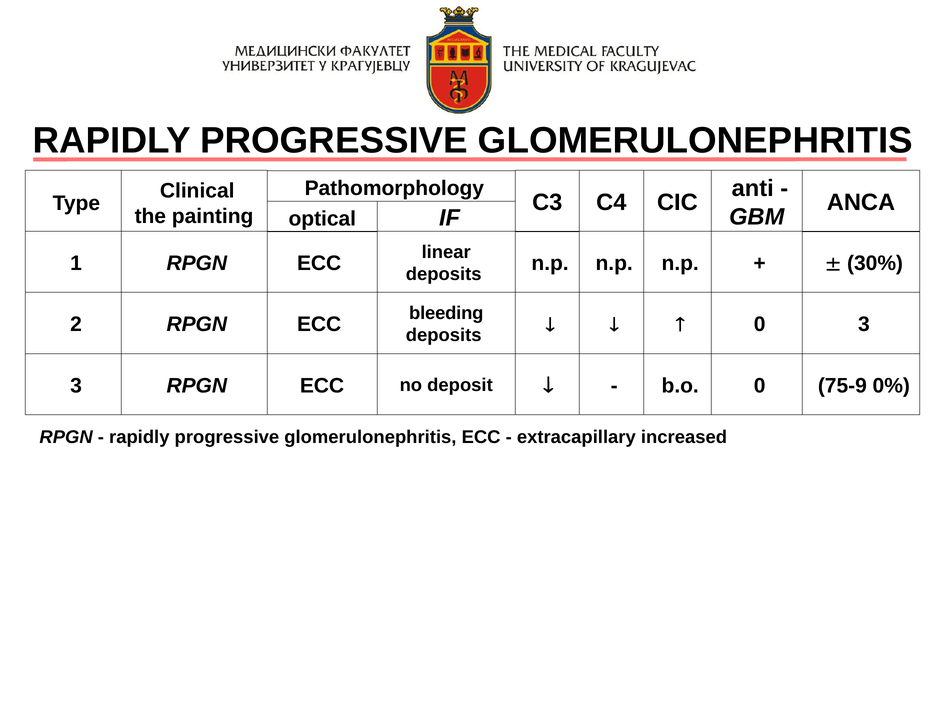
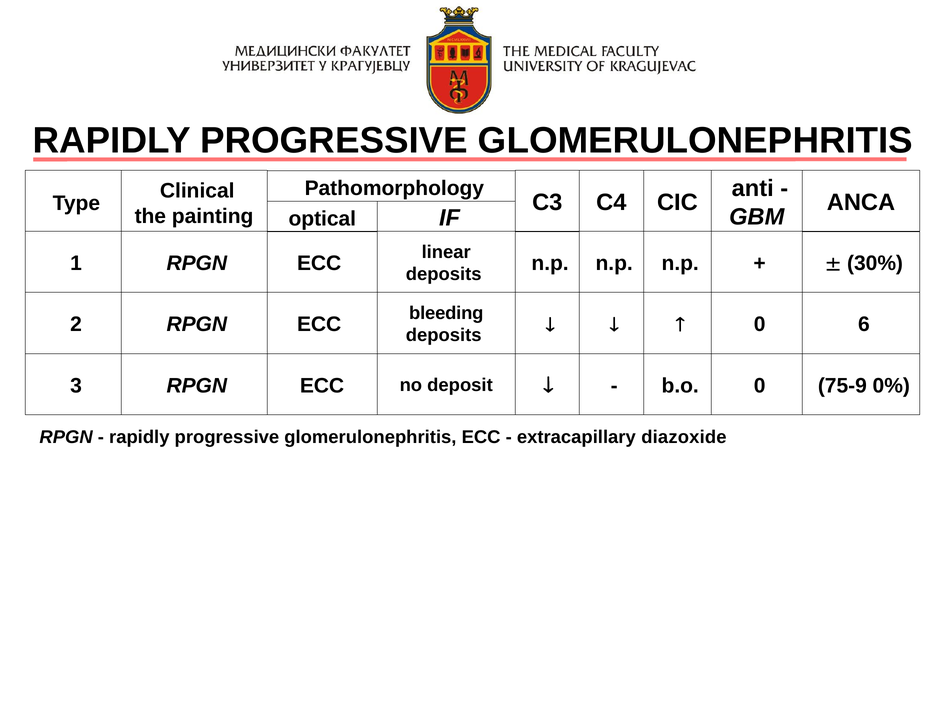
0 3: 3 -> 6
increased: increased -> diazoxide
